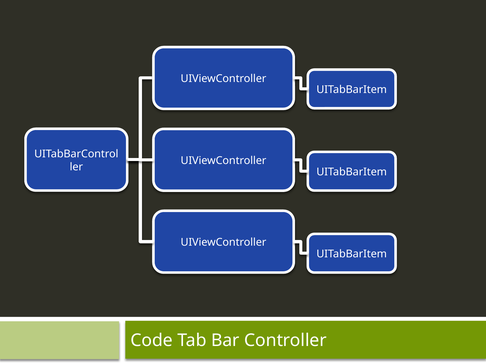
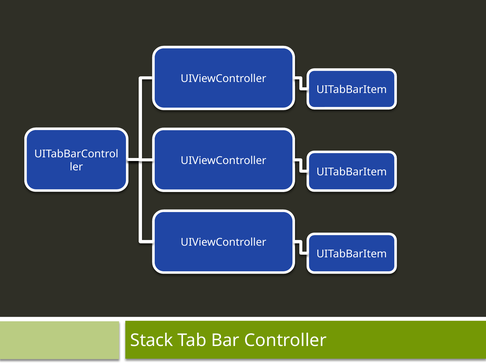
Code: Code -> Stack
